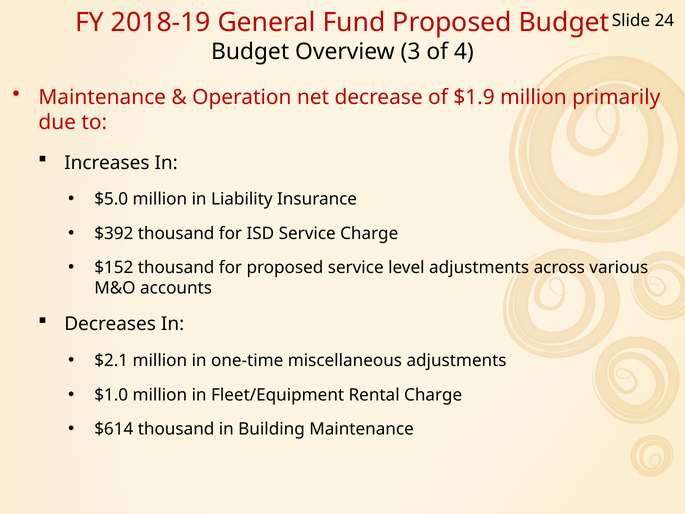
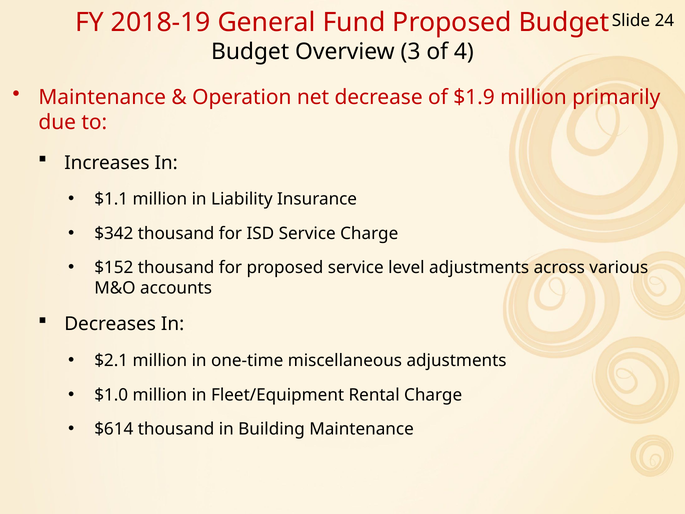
$5.0: $5.0 -> $1.1
$392: $392 -> $342
